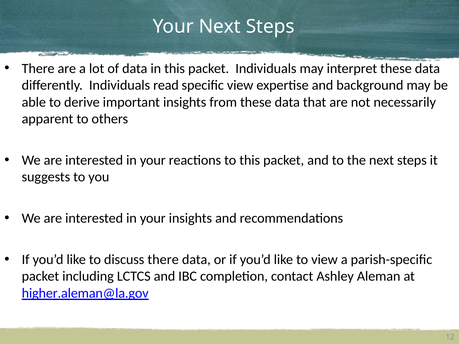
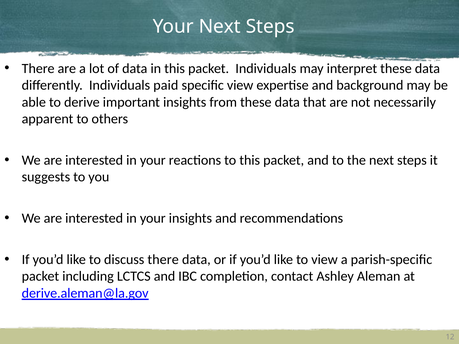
read: read -> paid
higher.aleman@la.gov: higher.aleman@la.gov -> derive.aleman@la.gov
